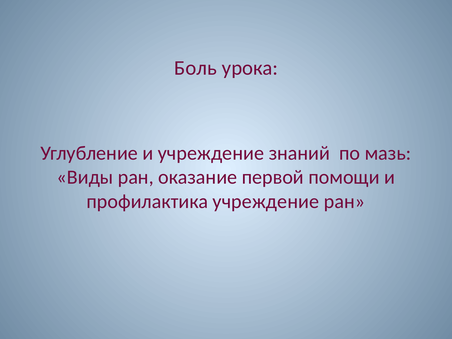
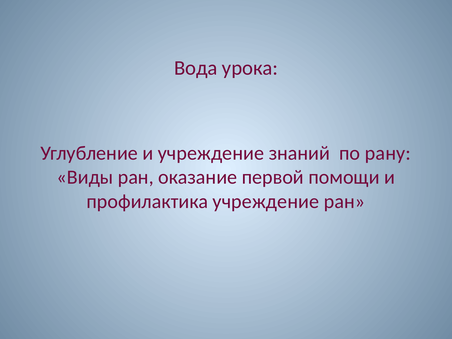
Боль: Боль -> Вода
мазь: мазь -> рану
